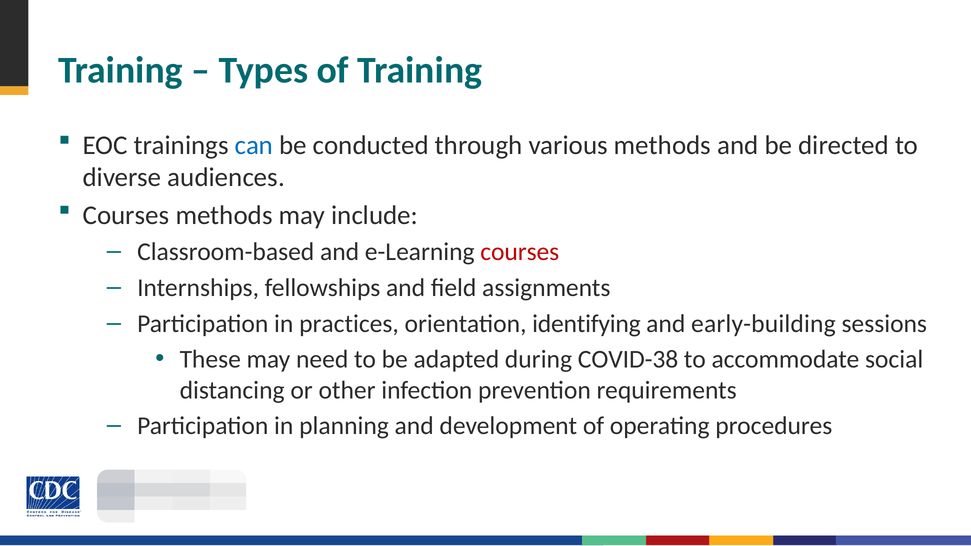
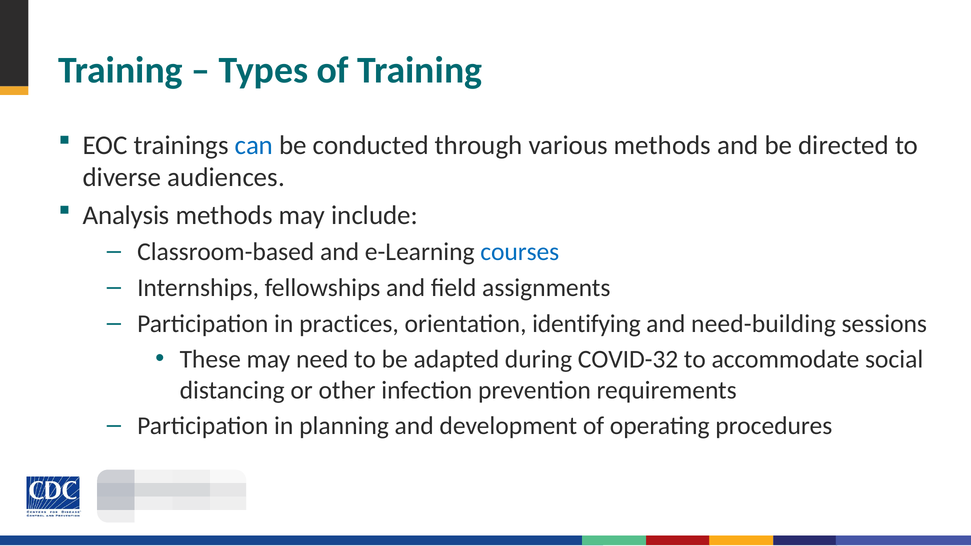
Courses at (126, 215): Courses -> Analysis
courses at (520, 252) colour: red -> blue
early-building: early-building -> need-building
COVID-38: COVID-38 -> COVID-32
